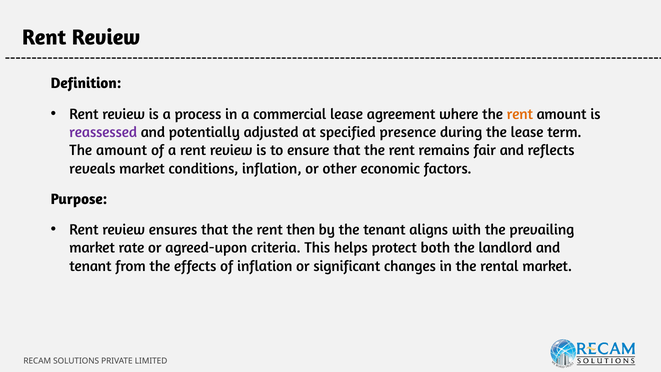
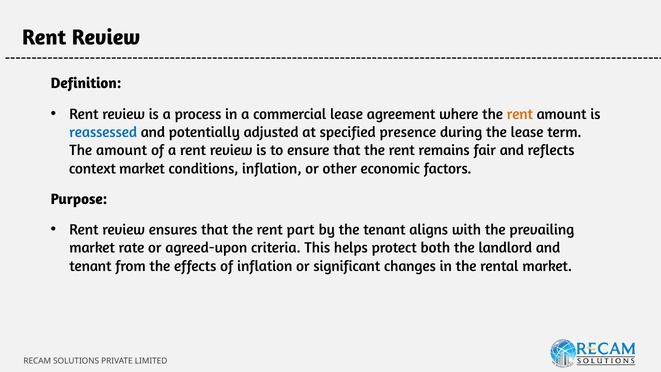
reassessed colour: purple -> blue
reveals: reveals -> context
then: then -> part
